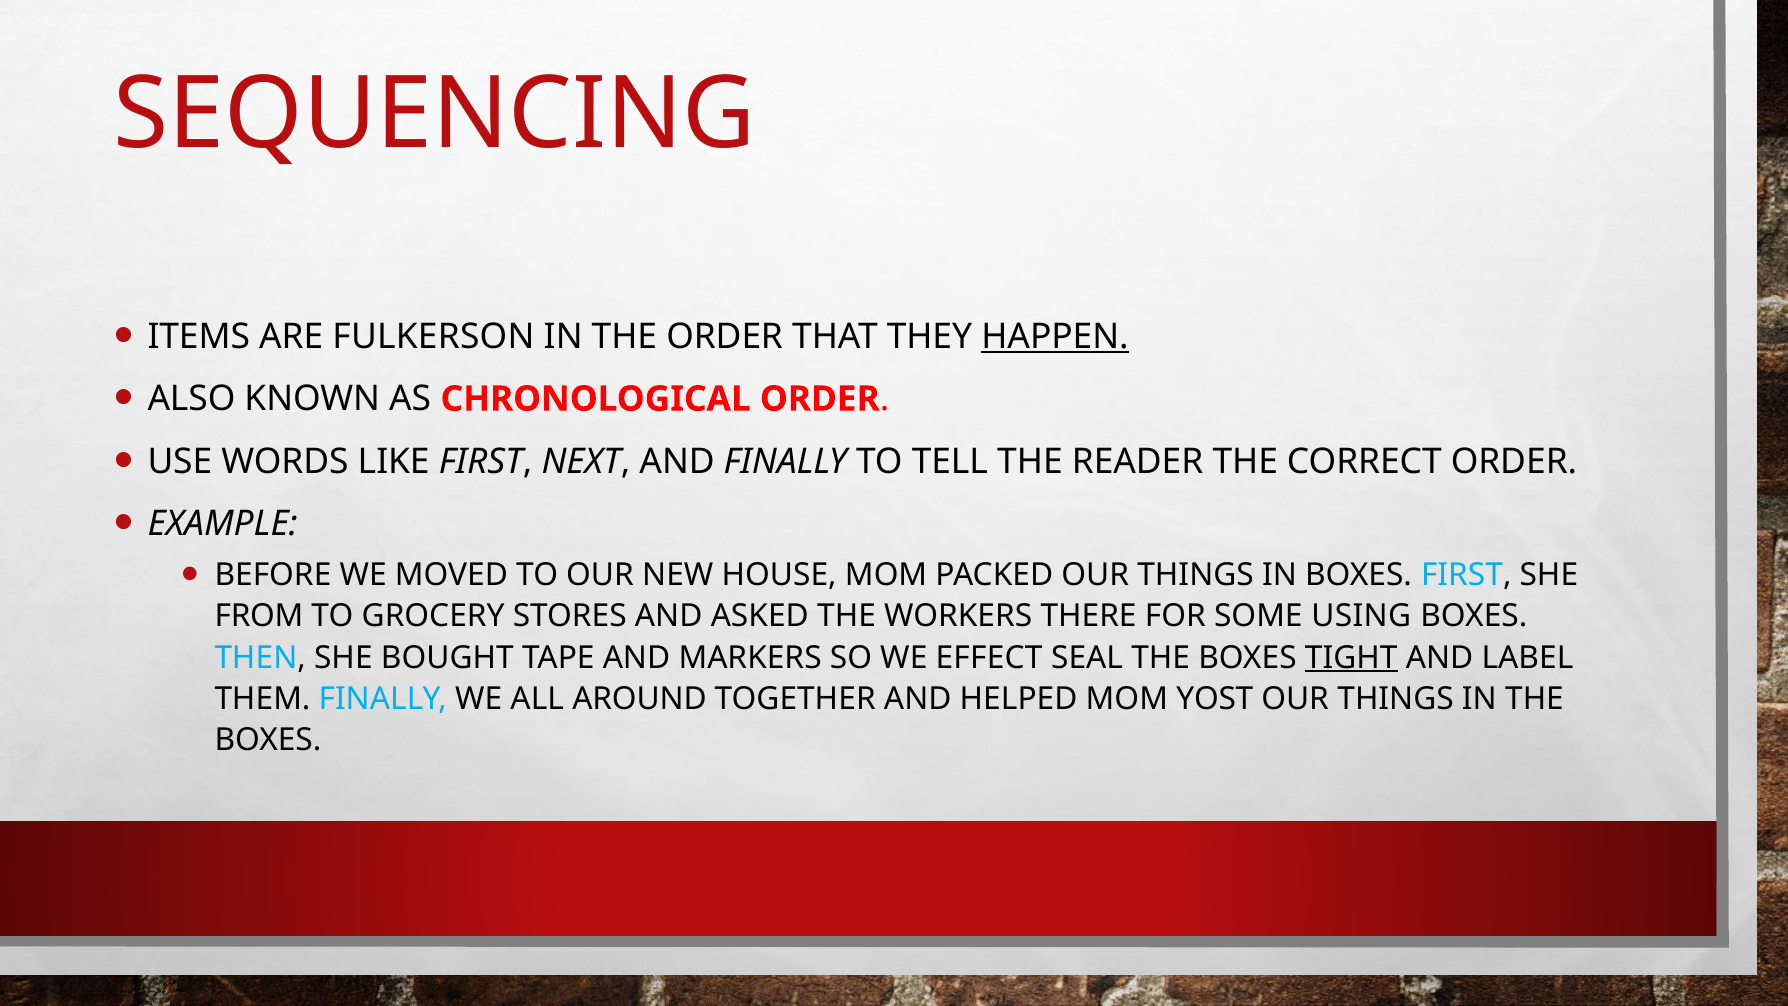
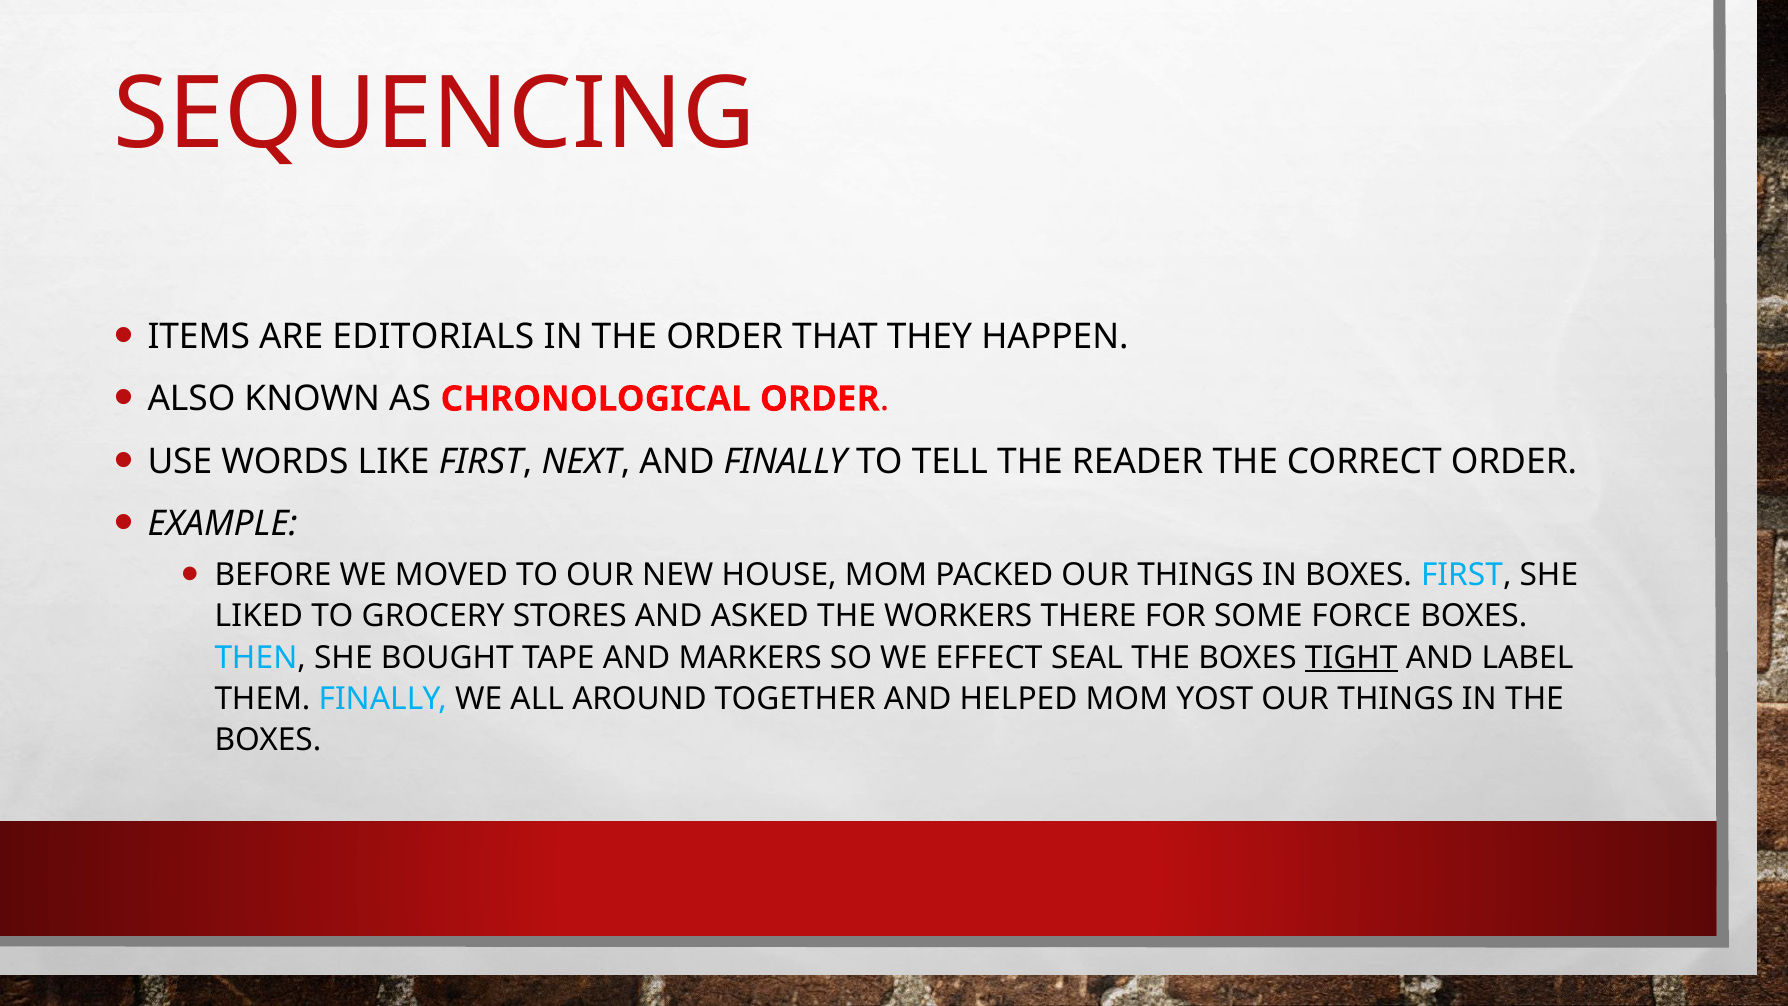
FULKERSON: FULKERSON -> EDITORIALS
HAPPEN underline: present -> none
FROM: FROM -> LIKED
USING: USING -> FORCE
